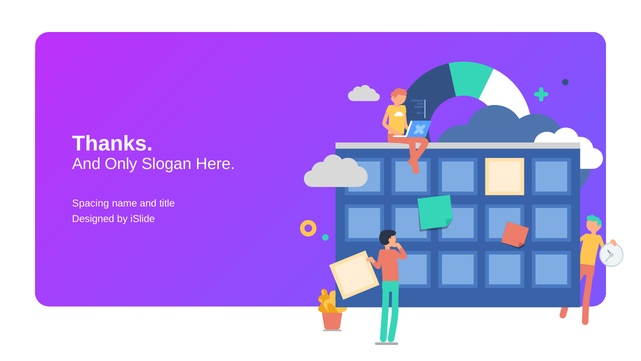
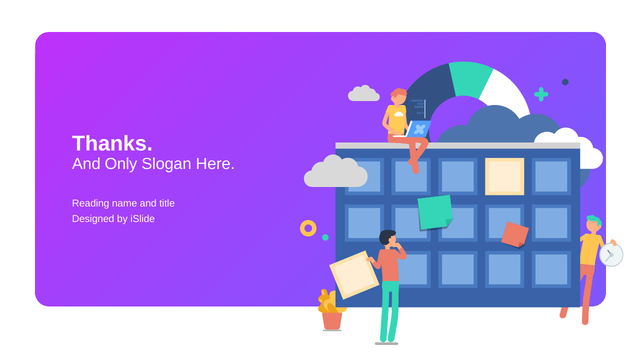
Spacing: Spacing -> Reading
